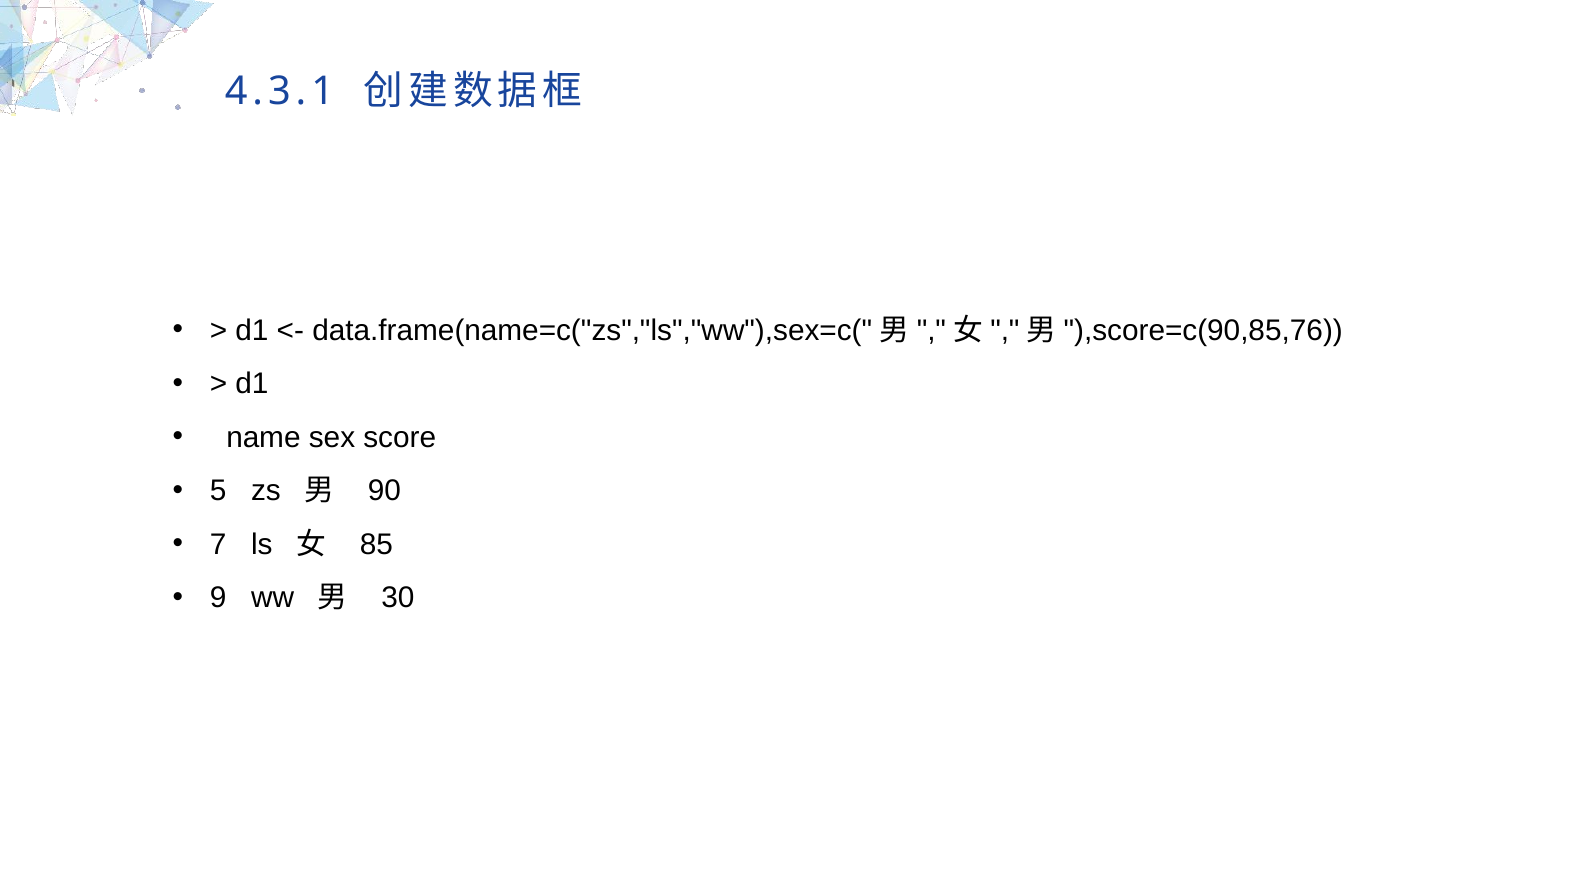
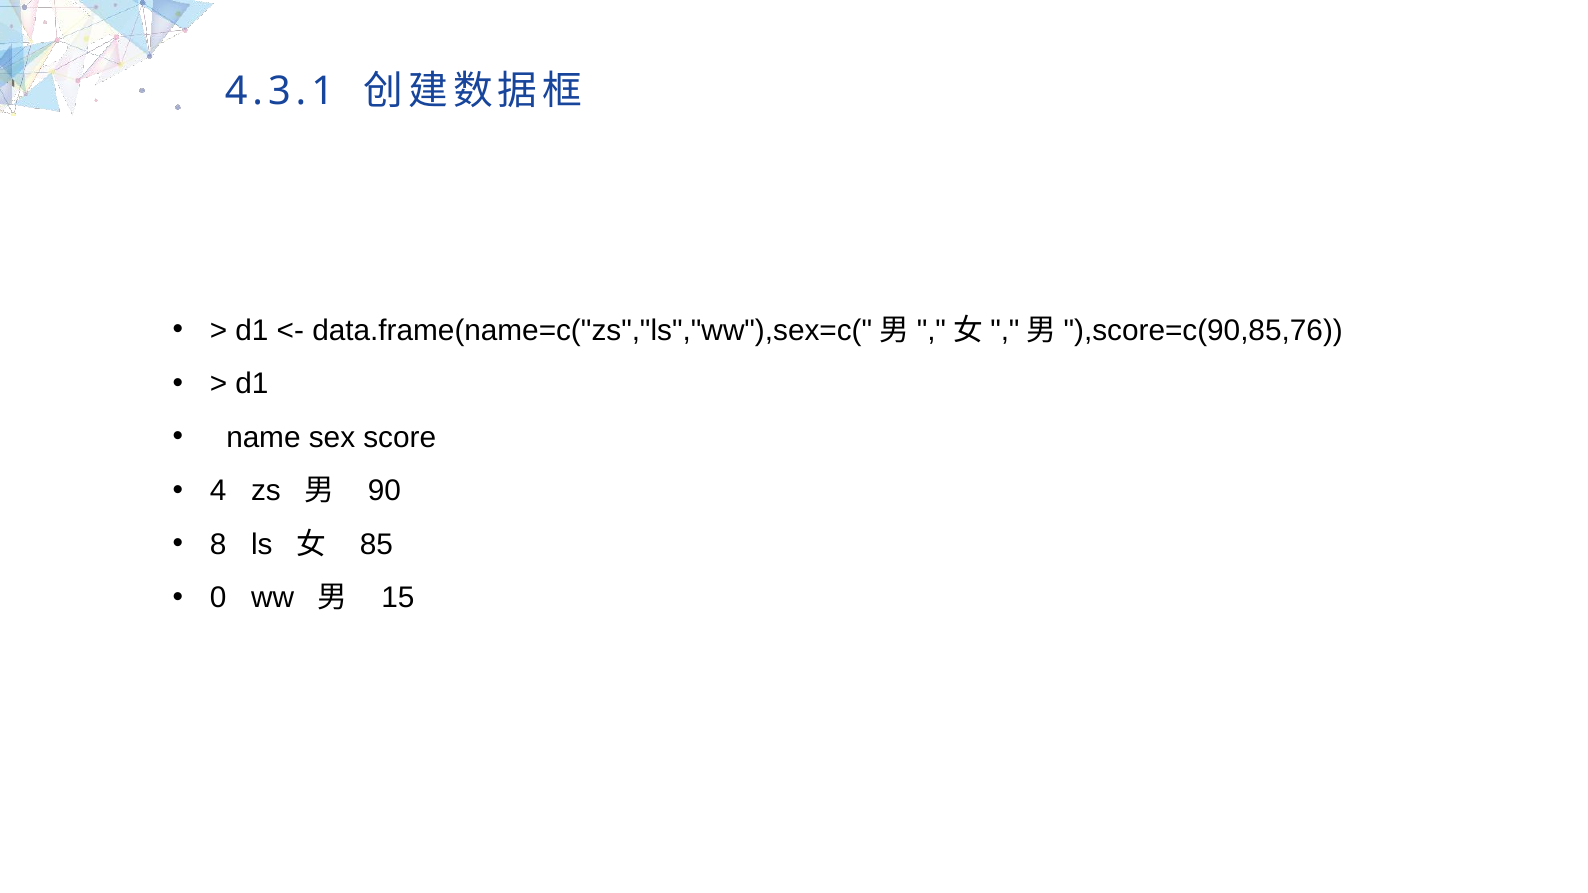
5: 5 -> 4
7: 7 -> 8
9: 9 -> 0
30: 30 -> 15
